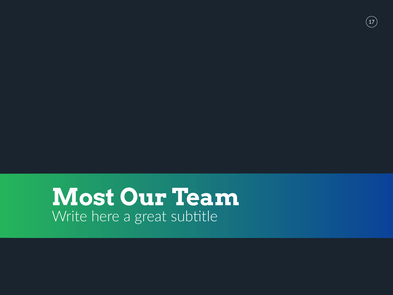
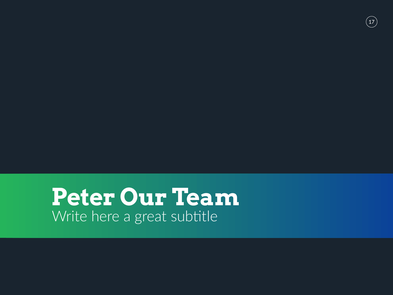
Most: Most -> Peter
